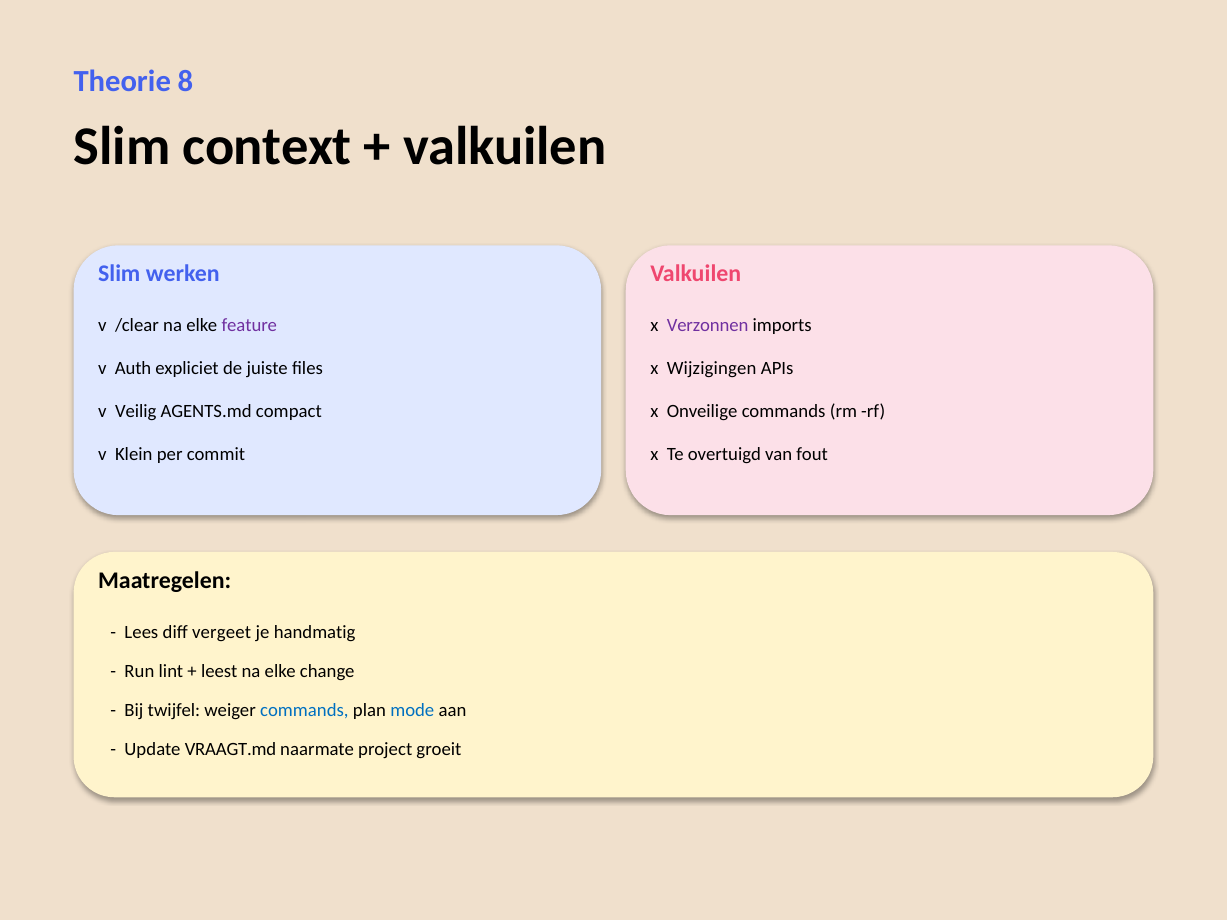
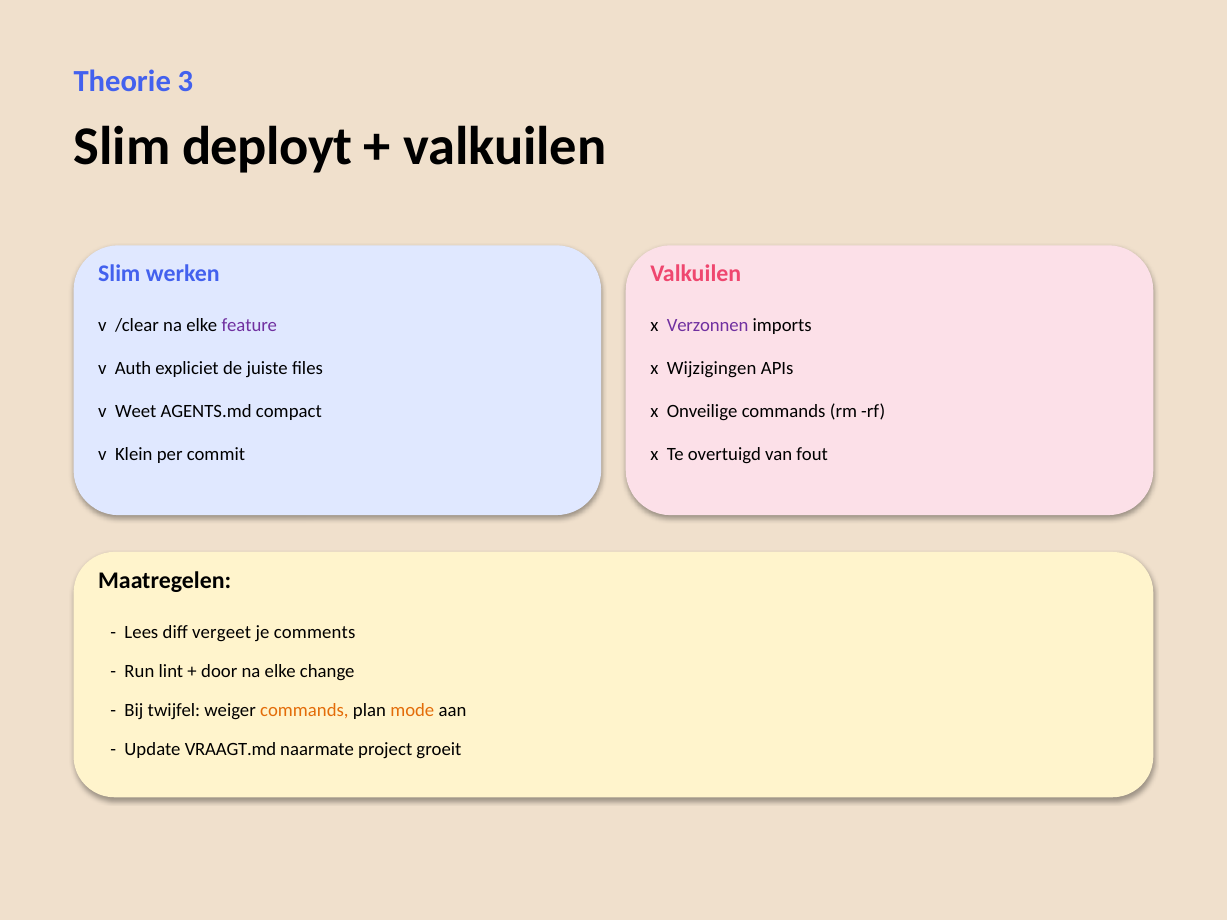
8: 8 -> 3
context: context -> deployt
Veilig: Veilig -> Weet
handmatig: handmatig -> comments
leest: leest -> door
commands at (304, 711) colour: blue -> orange
mode colour: blue -> orange
